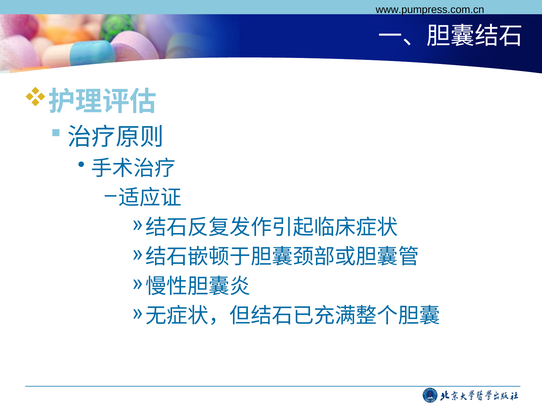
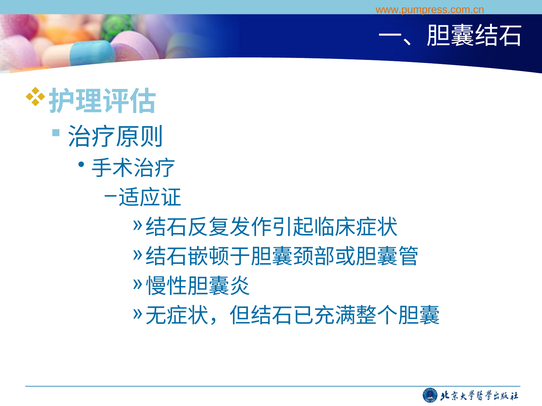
www.pumpress.com.cn colour: black -> orange
